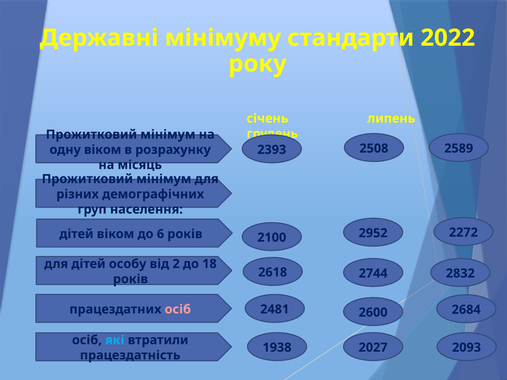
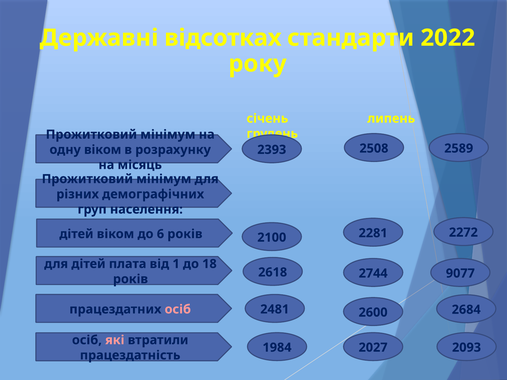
мінімуму: мінімуму -> відсотках
2952: 2952 -> 2281
особу: особу -> плата
2: 2 -> 1
2832: 2832 -> 9077
які colour: light blue -> pink
1938: 1938 -> 1984
